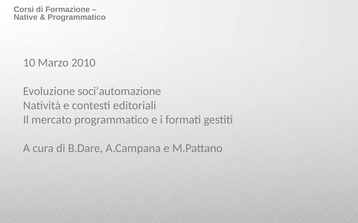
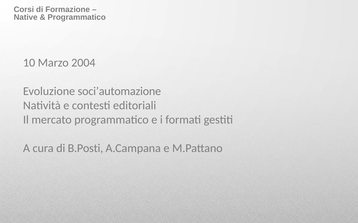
2010: 2010 -> 2004
B.Dare: B.Dare -> B.Posti
